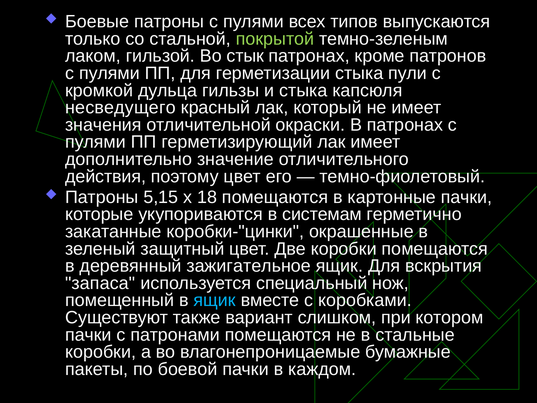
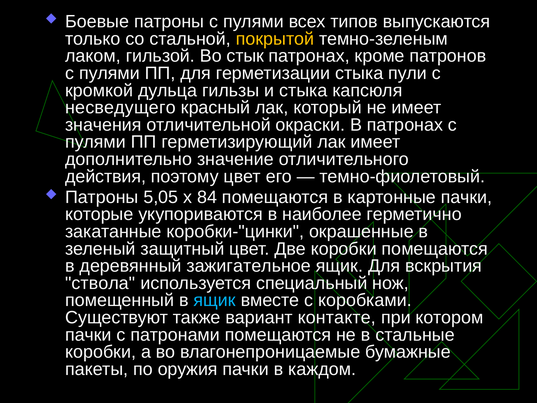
покрытой colour: light green -> yellow
5,15: 5,15 -> 5,05
18: 18 -> 84
системам: системам -> наиболее
запаса: запаса -> ствола
слишком: слишком -> контакте
боевой: боевой -> оружия
